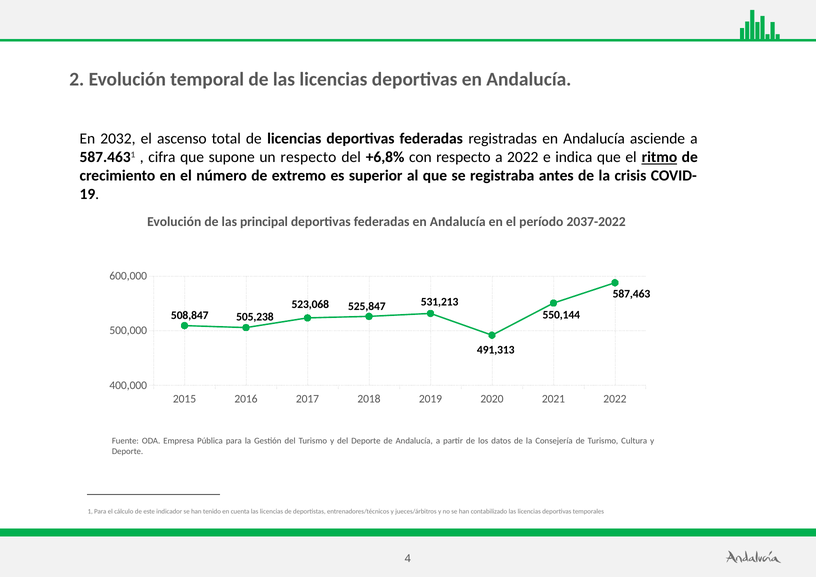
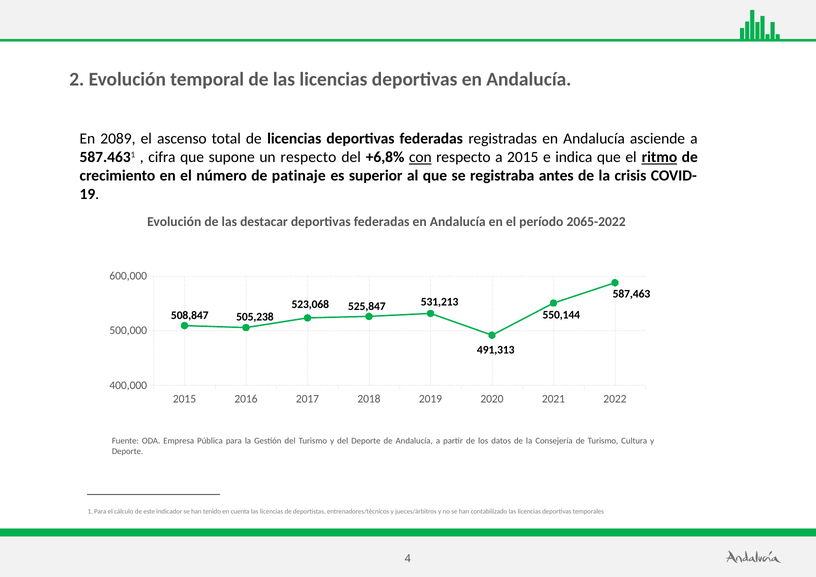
2032: 2032 -> 2089
con underline: none -> present
a 2022: 2022 -> 2015
extremo: extremo -> patinaje
principal: principal -> destacar
2037-2022: 2037-2022 -> 2065-2022
